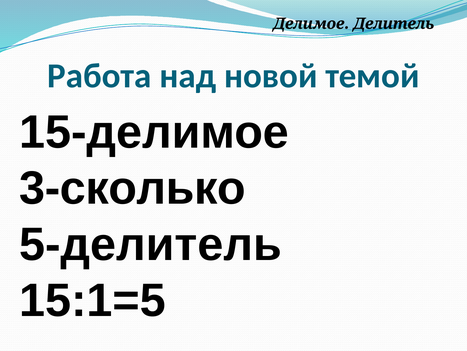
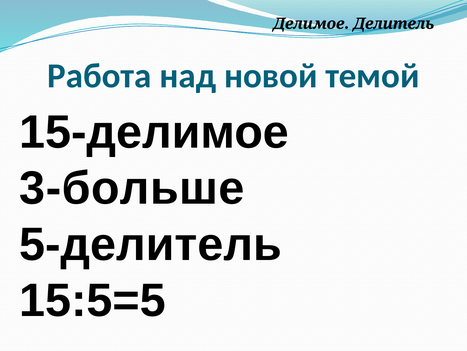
3-сколько: 3-сколько -> 3-больше
15:1=5: 15:1=5 -> 15:5=5
